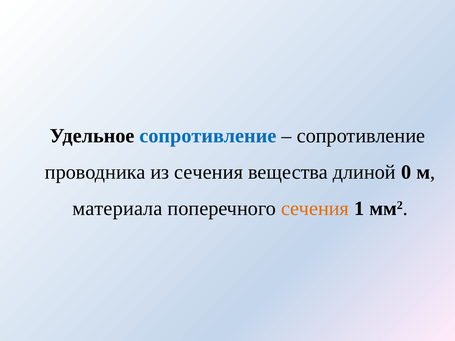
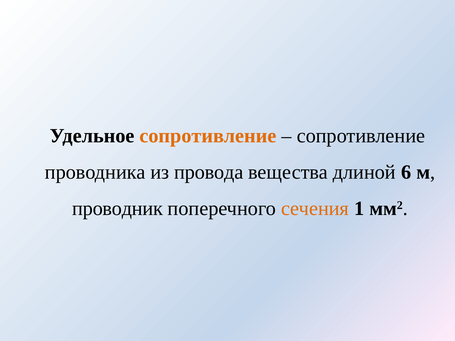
сопротивление at (208, 136) colour: blue -> orange
из сечения: сечения -> провода
0: 0 -> 6
материала: материала -> проводник
